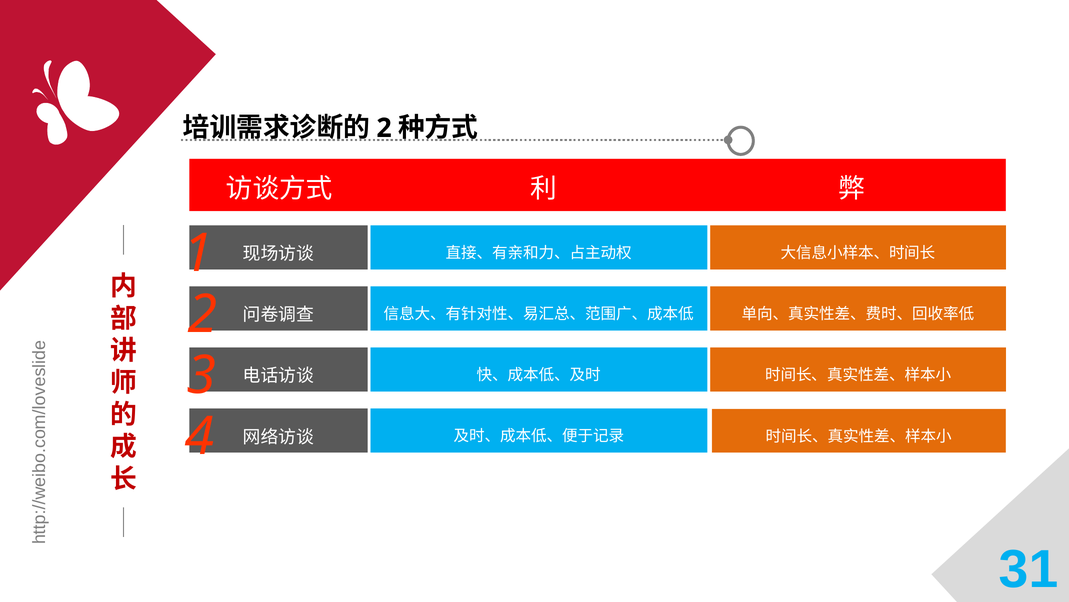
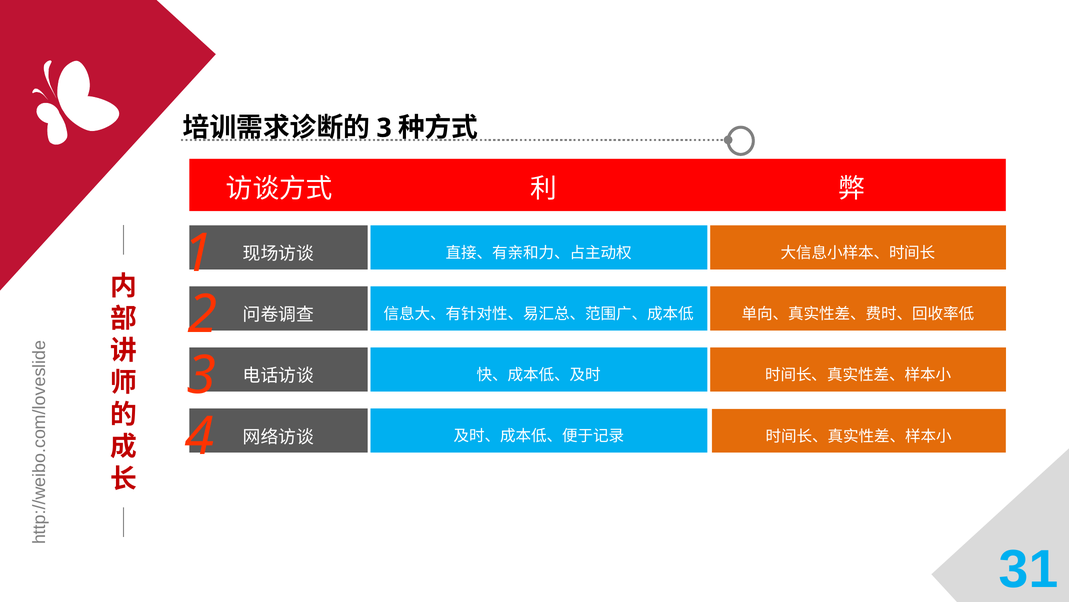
2 at (384, 128): 2 -> 3
